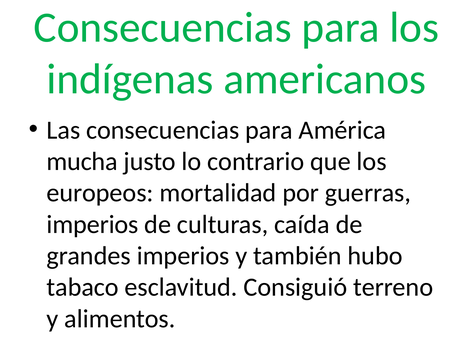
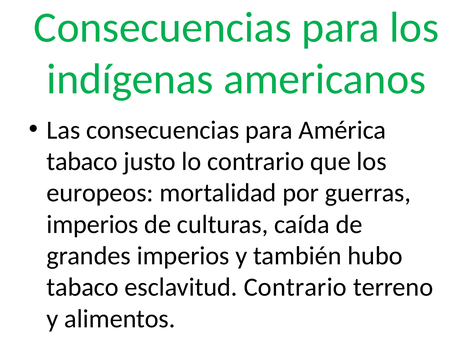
mucha at (82, 161): mucha -> tabaco
esclavitud Consiguió: Consiguió -> Contrario
